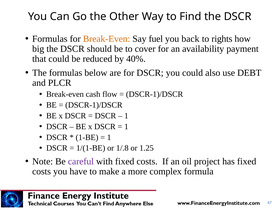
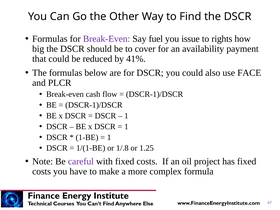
Break-Even at (107, 39) colour: orange -> purple
back: back -> issue
40%: 40% -> 41%
DEBT: DEBT -> FACE
